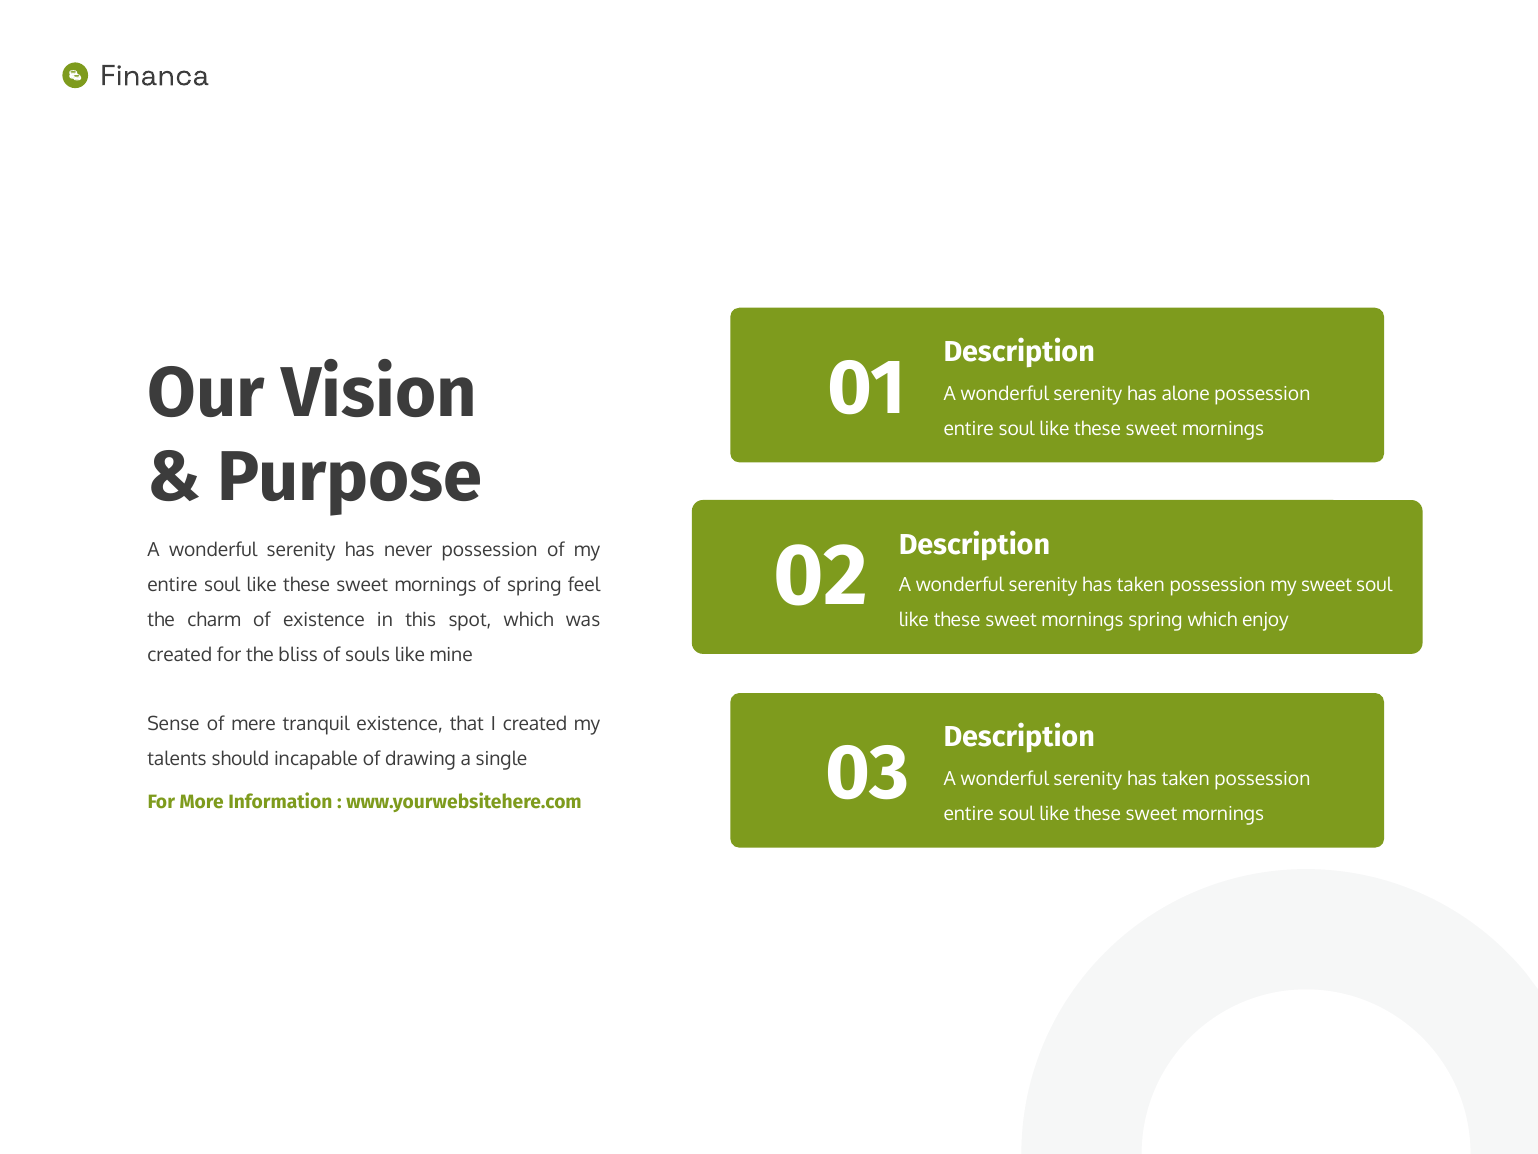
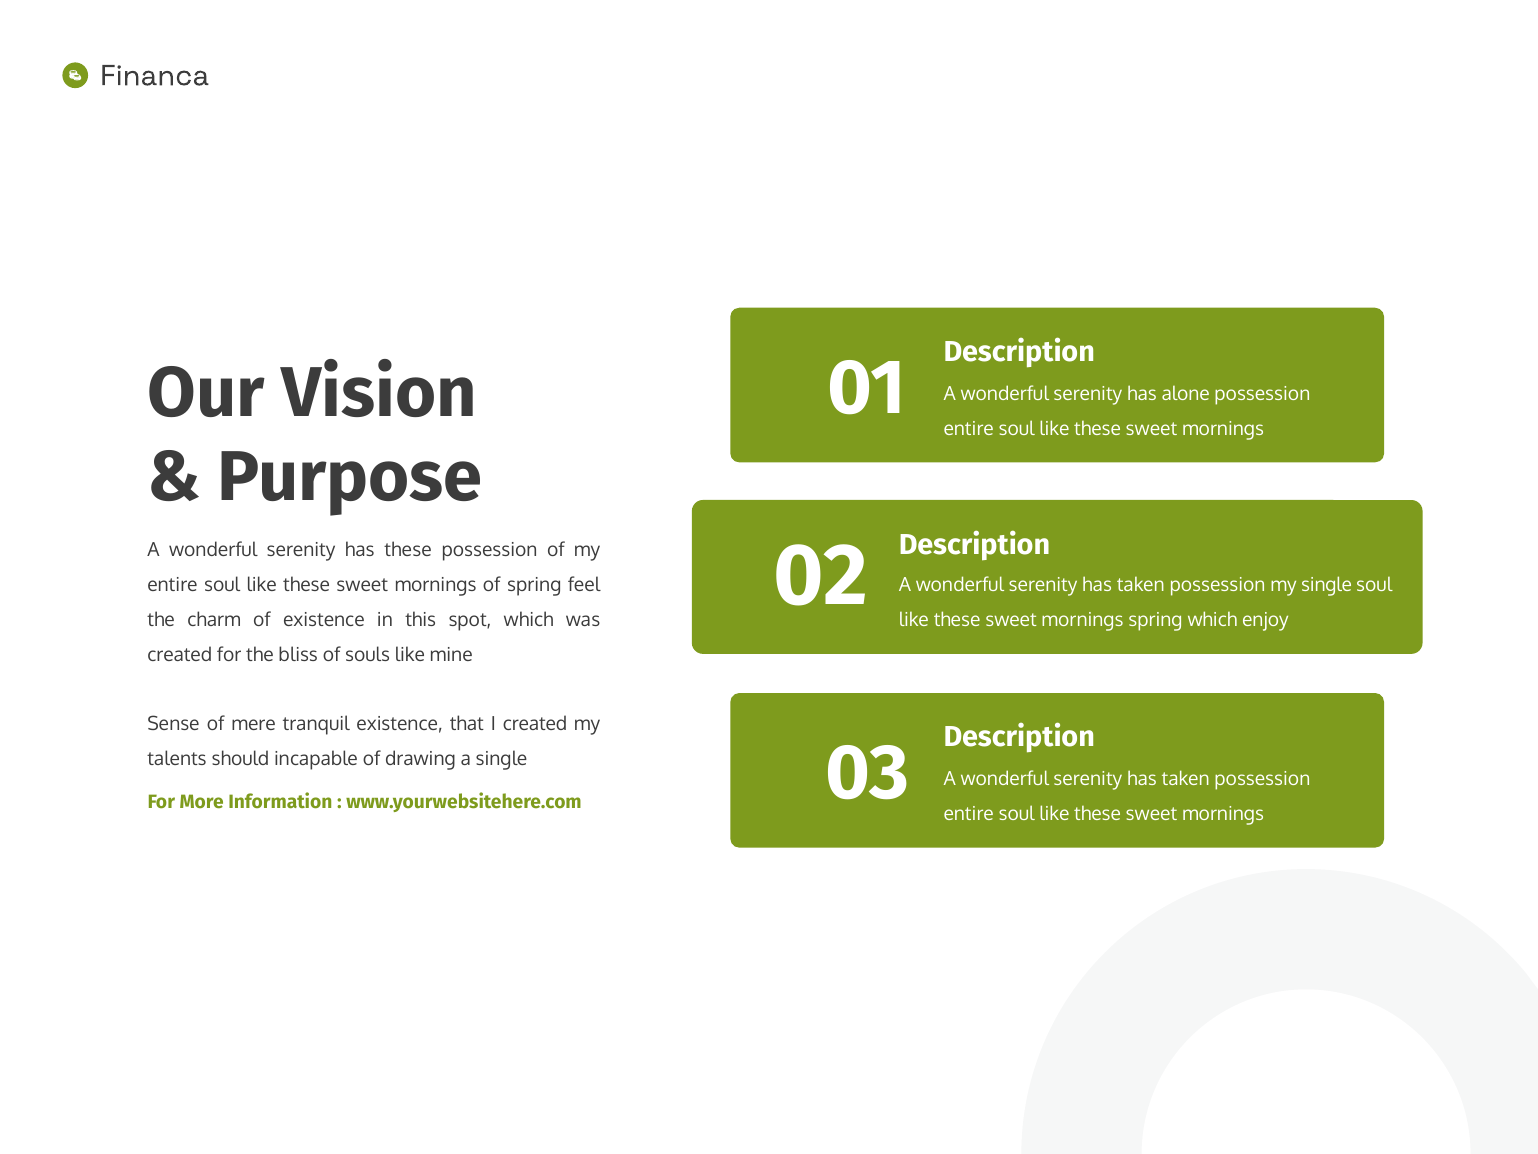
has never: never -> these
my sweet: sweet -> single
